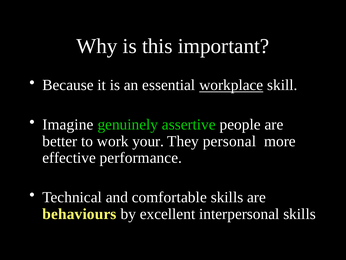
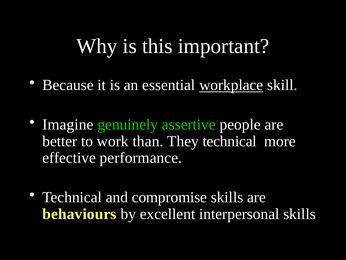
your: your -> than
They personal: personal -> technical
comfortable: comfortable -> compromise
